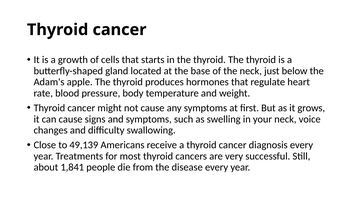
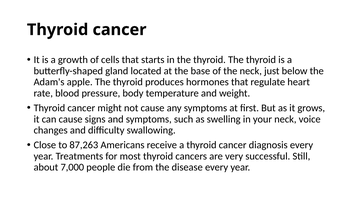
49,139: 49,139 -> 87,263
1,841: 1,841 -> 7,000
